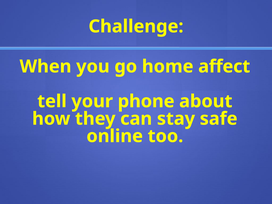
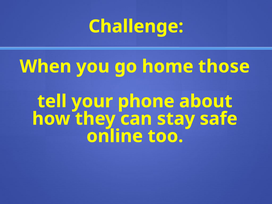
affect: affect -> those
